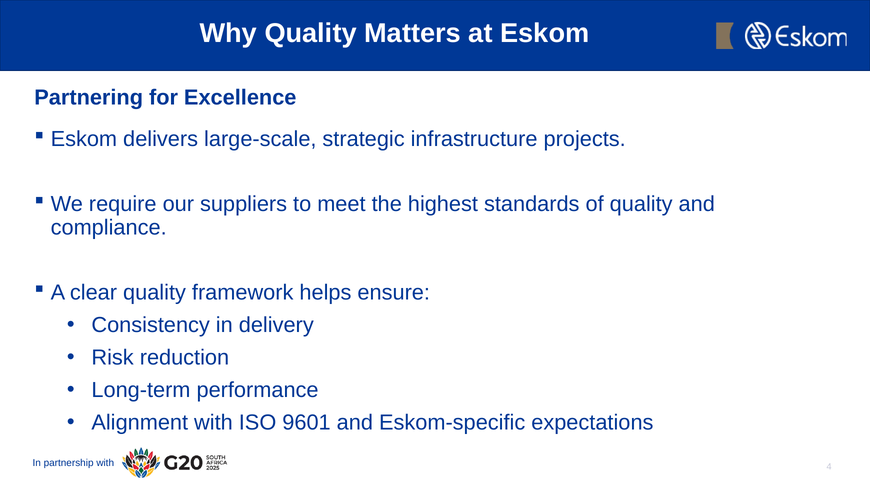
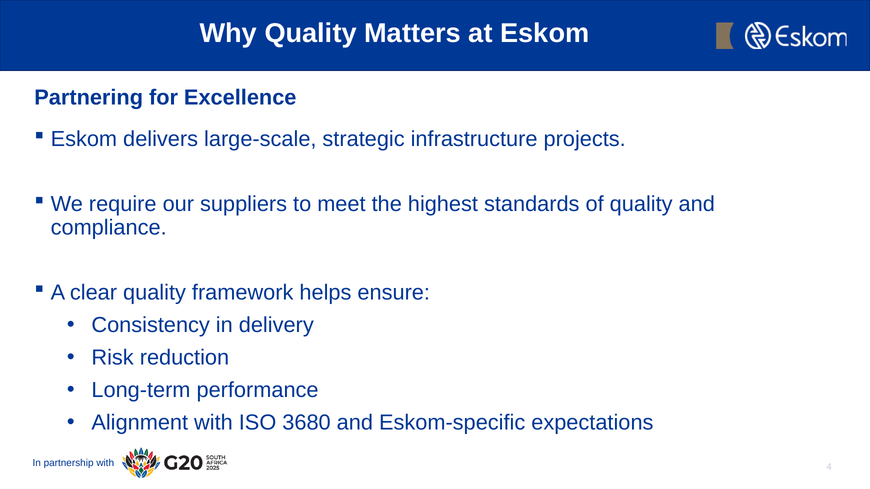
9601: 9601 -> 3680
